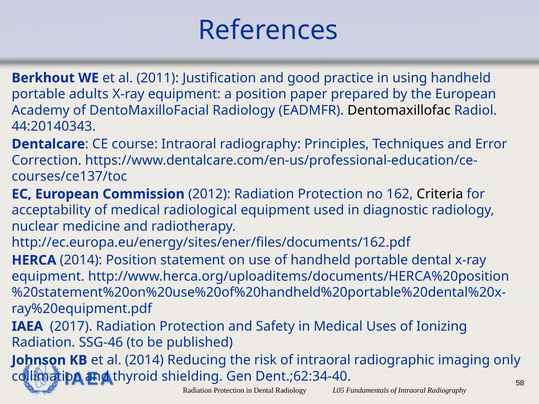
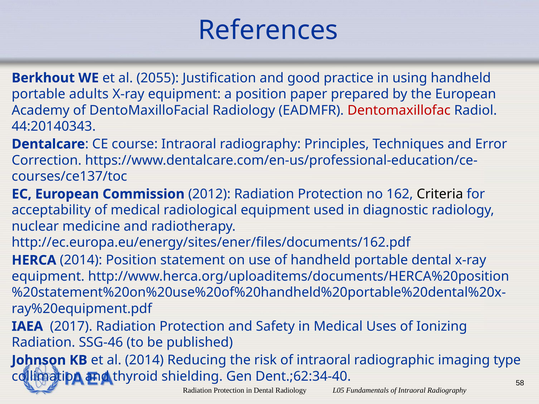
2011: 2011 -> 2055
Dentomaxillofac colour: black -> red
only: only -> type
